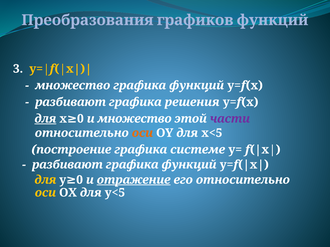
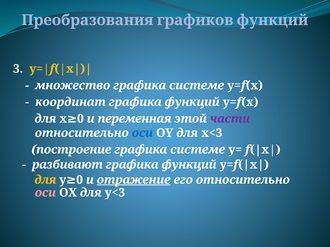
функций at (197, 86): функций -> системе
разбивают at (71, 102): разбивают -> координат
решения at (192, 102): решения -> функций
для at (45, 119) underline: present -> none
и множество: множество -> переменная
оси at (142, 133) colour: orange -> blue
x<5: x<5 -> x<3
оси at (45, 193) colour: yellow -> pink
y<5: y<5 -> y<3
